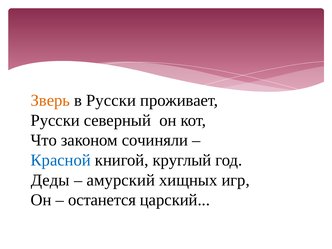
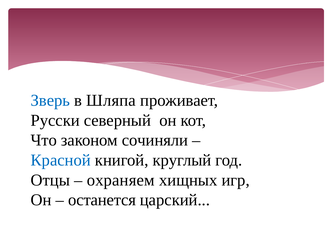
Зверь colour: orange -> blue
в Русски: Русски -> Шляпа
Деды: Деды -> Отцы
амурский: амурский -> охраняем
